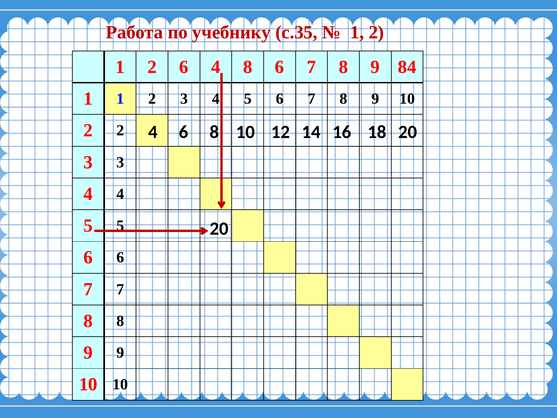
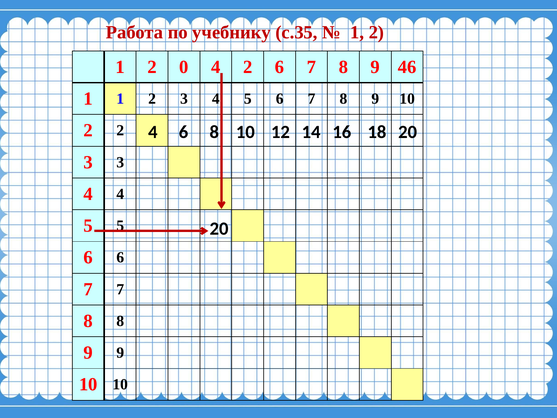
2 6: 6 -> 0
4 8: 8 -> 2
84: 84 -> 46
